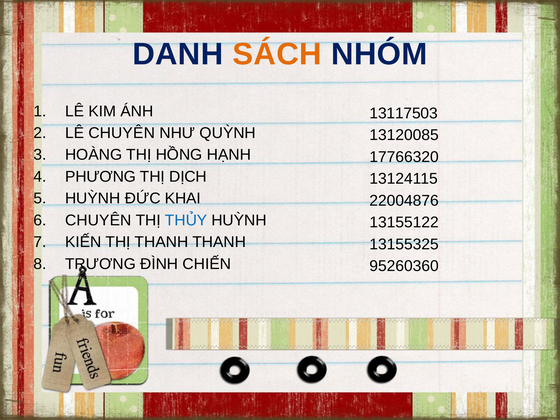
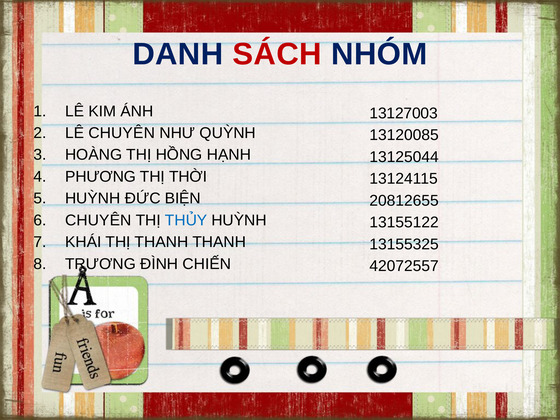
SÁCH colour: orange -> red
13117503: 13117503 -> 13127003
17766320: 17766320 -> 13125044
DỊCH: DỊCH -> THỜI
KHAI: KHAI -> BIỆN
22004876: 22004876 -> 20812655
KIẾN: KIẾN -> KHÁI
95260360: 95260360 -> 42072557
